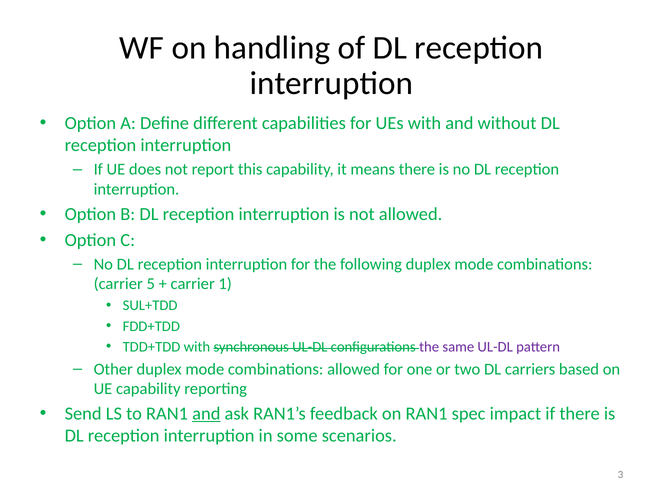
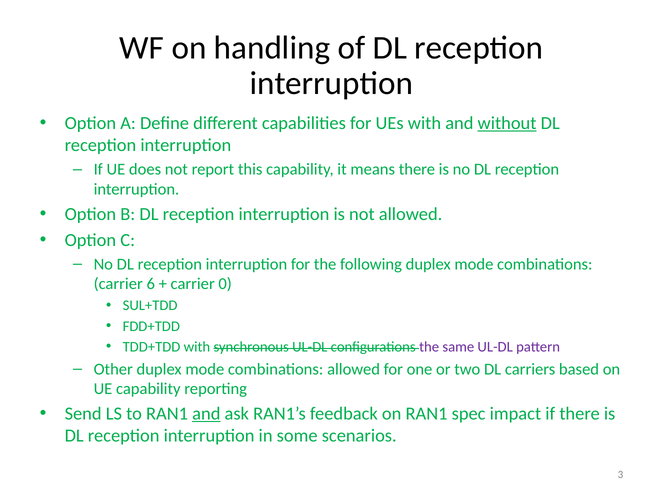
without underline: none -> present
5: 5 -> 6
1: 1 -> 0
